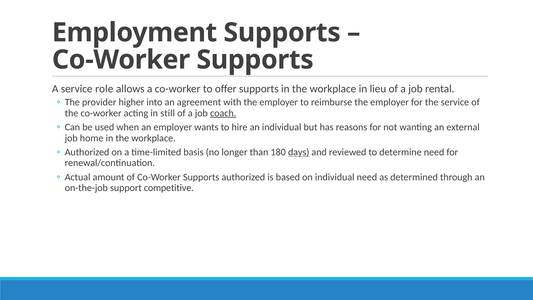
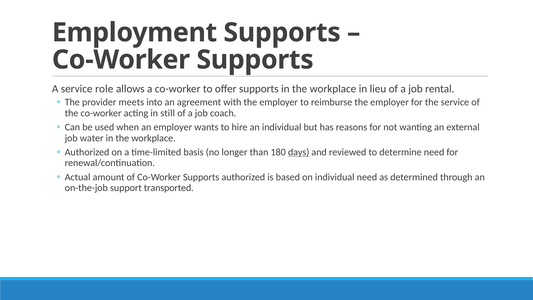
higher: higher -> meets
coach underline: present -> none
home: home -> water
competitive: competitive -> transported
